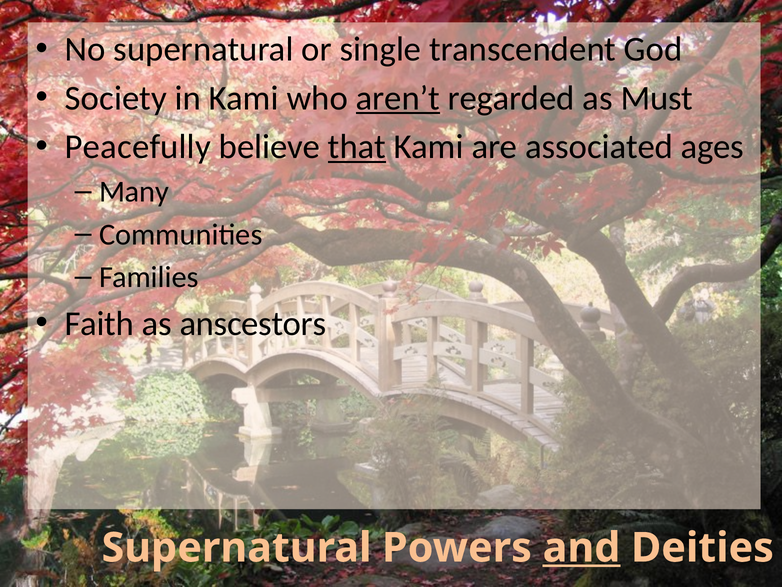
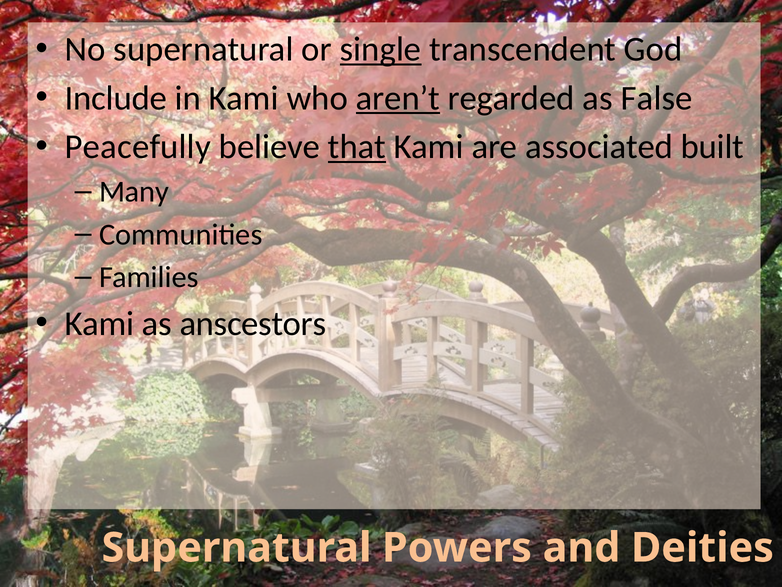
single underline: none -> present
Society: Society -> Include
Must: Must -> False
ages: ages -> built
Faith at (99, 323): Faith -> Kami
and underline: present -> none
